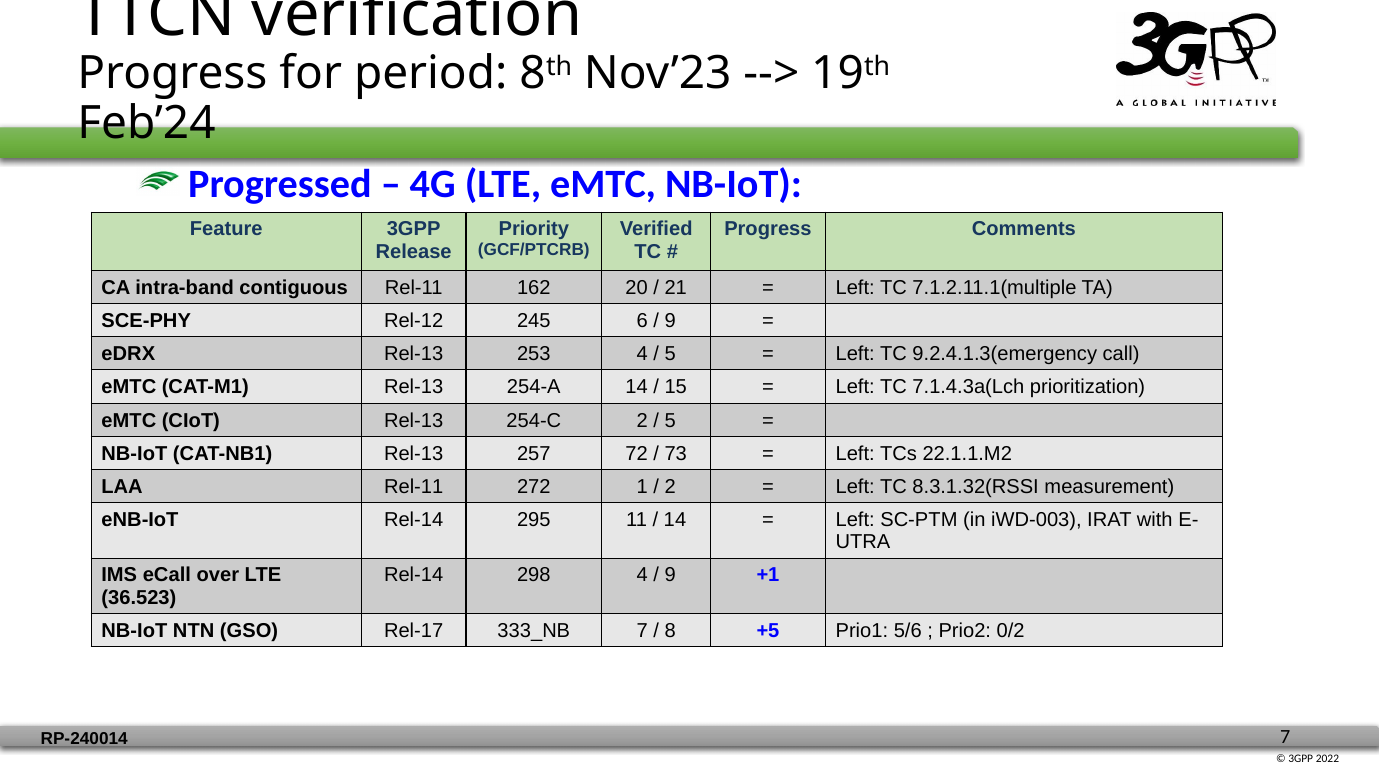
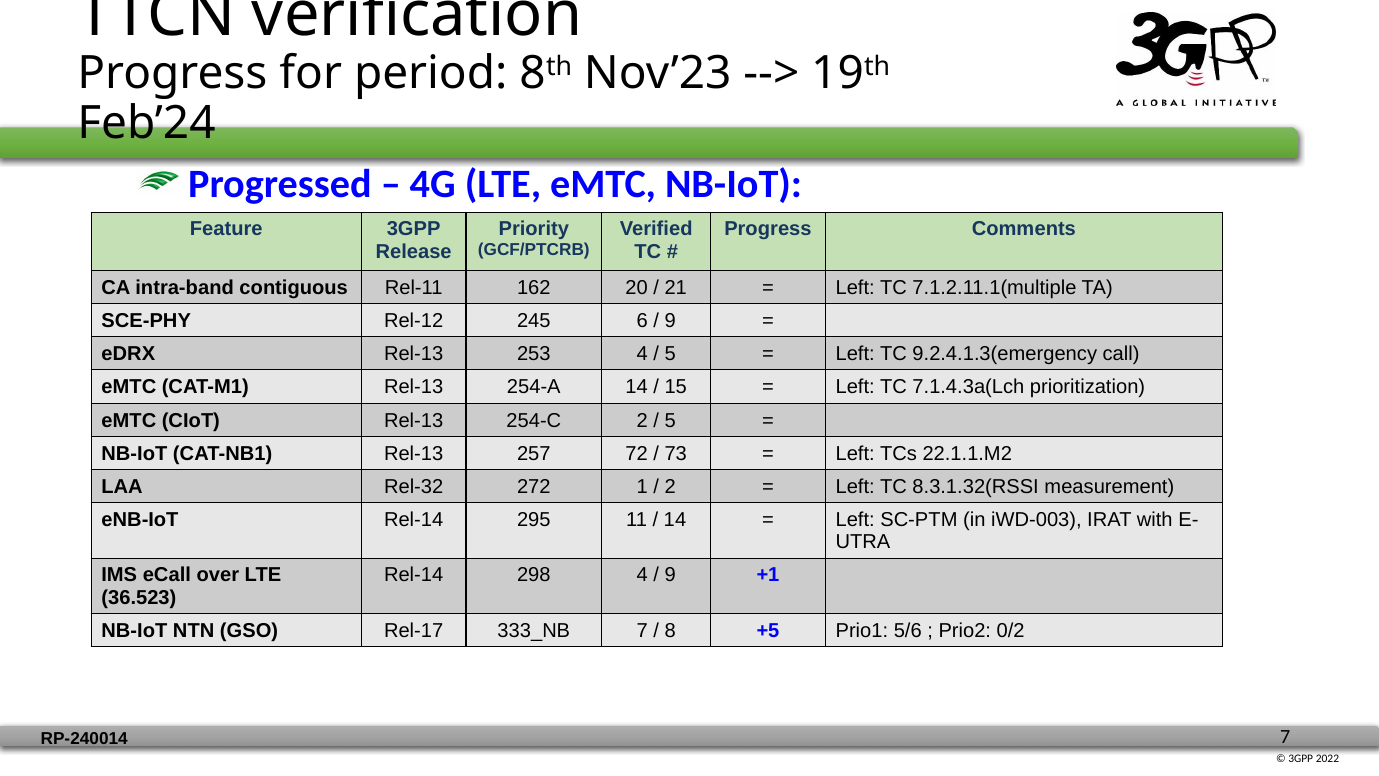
LAA Rel-11: Rel-11 -> Rel-32
